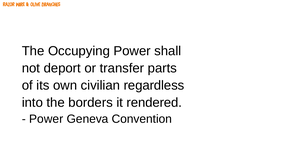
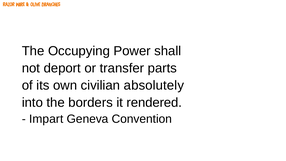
regardless: regardless -> absolutely
Power at (46, 119): Power -> Impart
